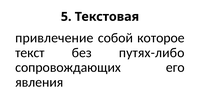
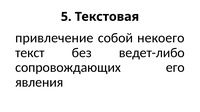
которое: которое -> некоего
путях-либо: путях-либо -> ведет-либо
